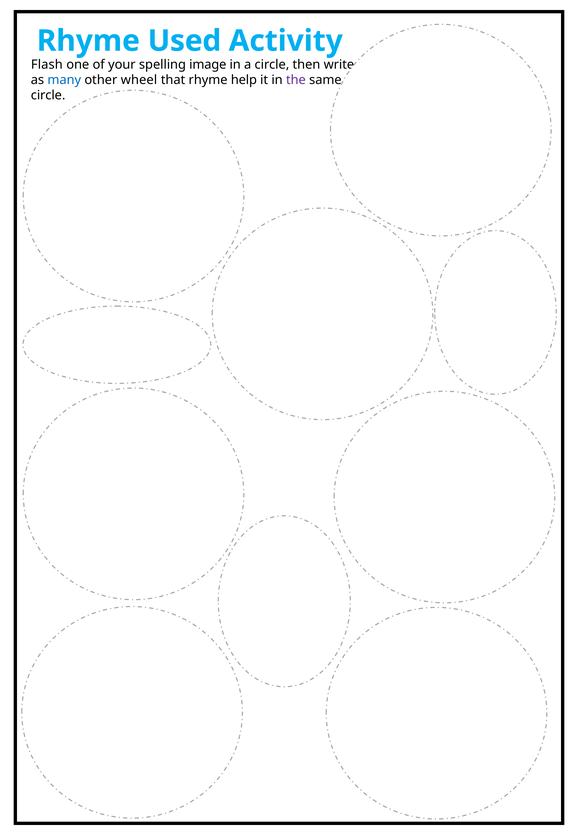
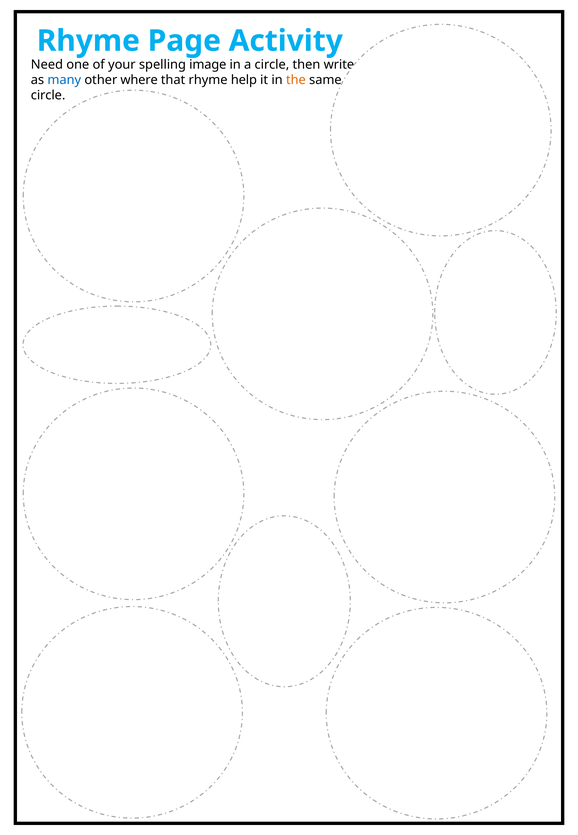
Used: Used -> Page
Flash: Flash -> Need
wheel: wheel -> where
the colour: purple -> orange
